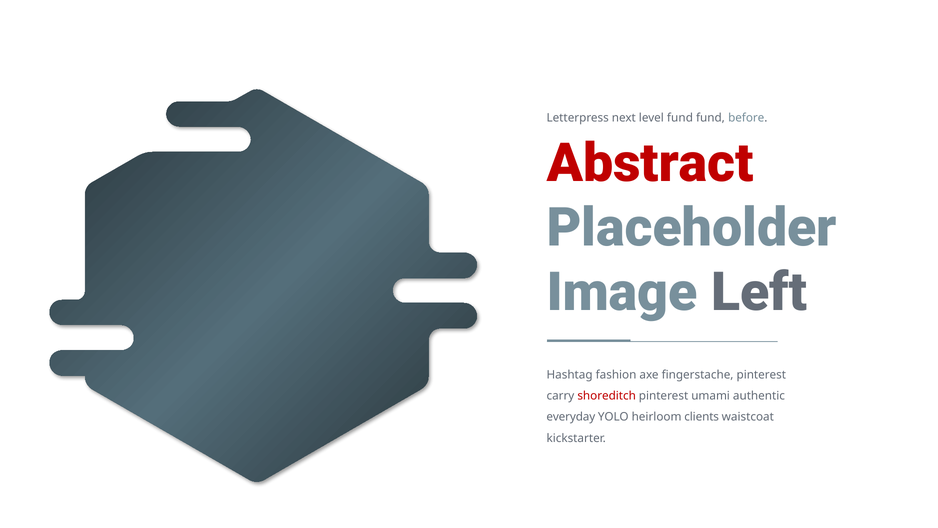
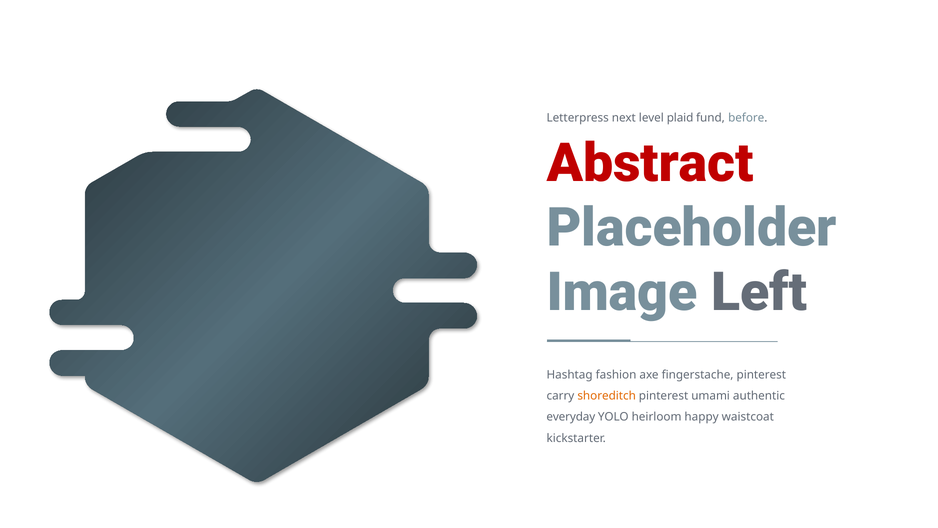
level fund: fund -> plaid
shoreditch colour: red -> orange
clients: clients -> happy
